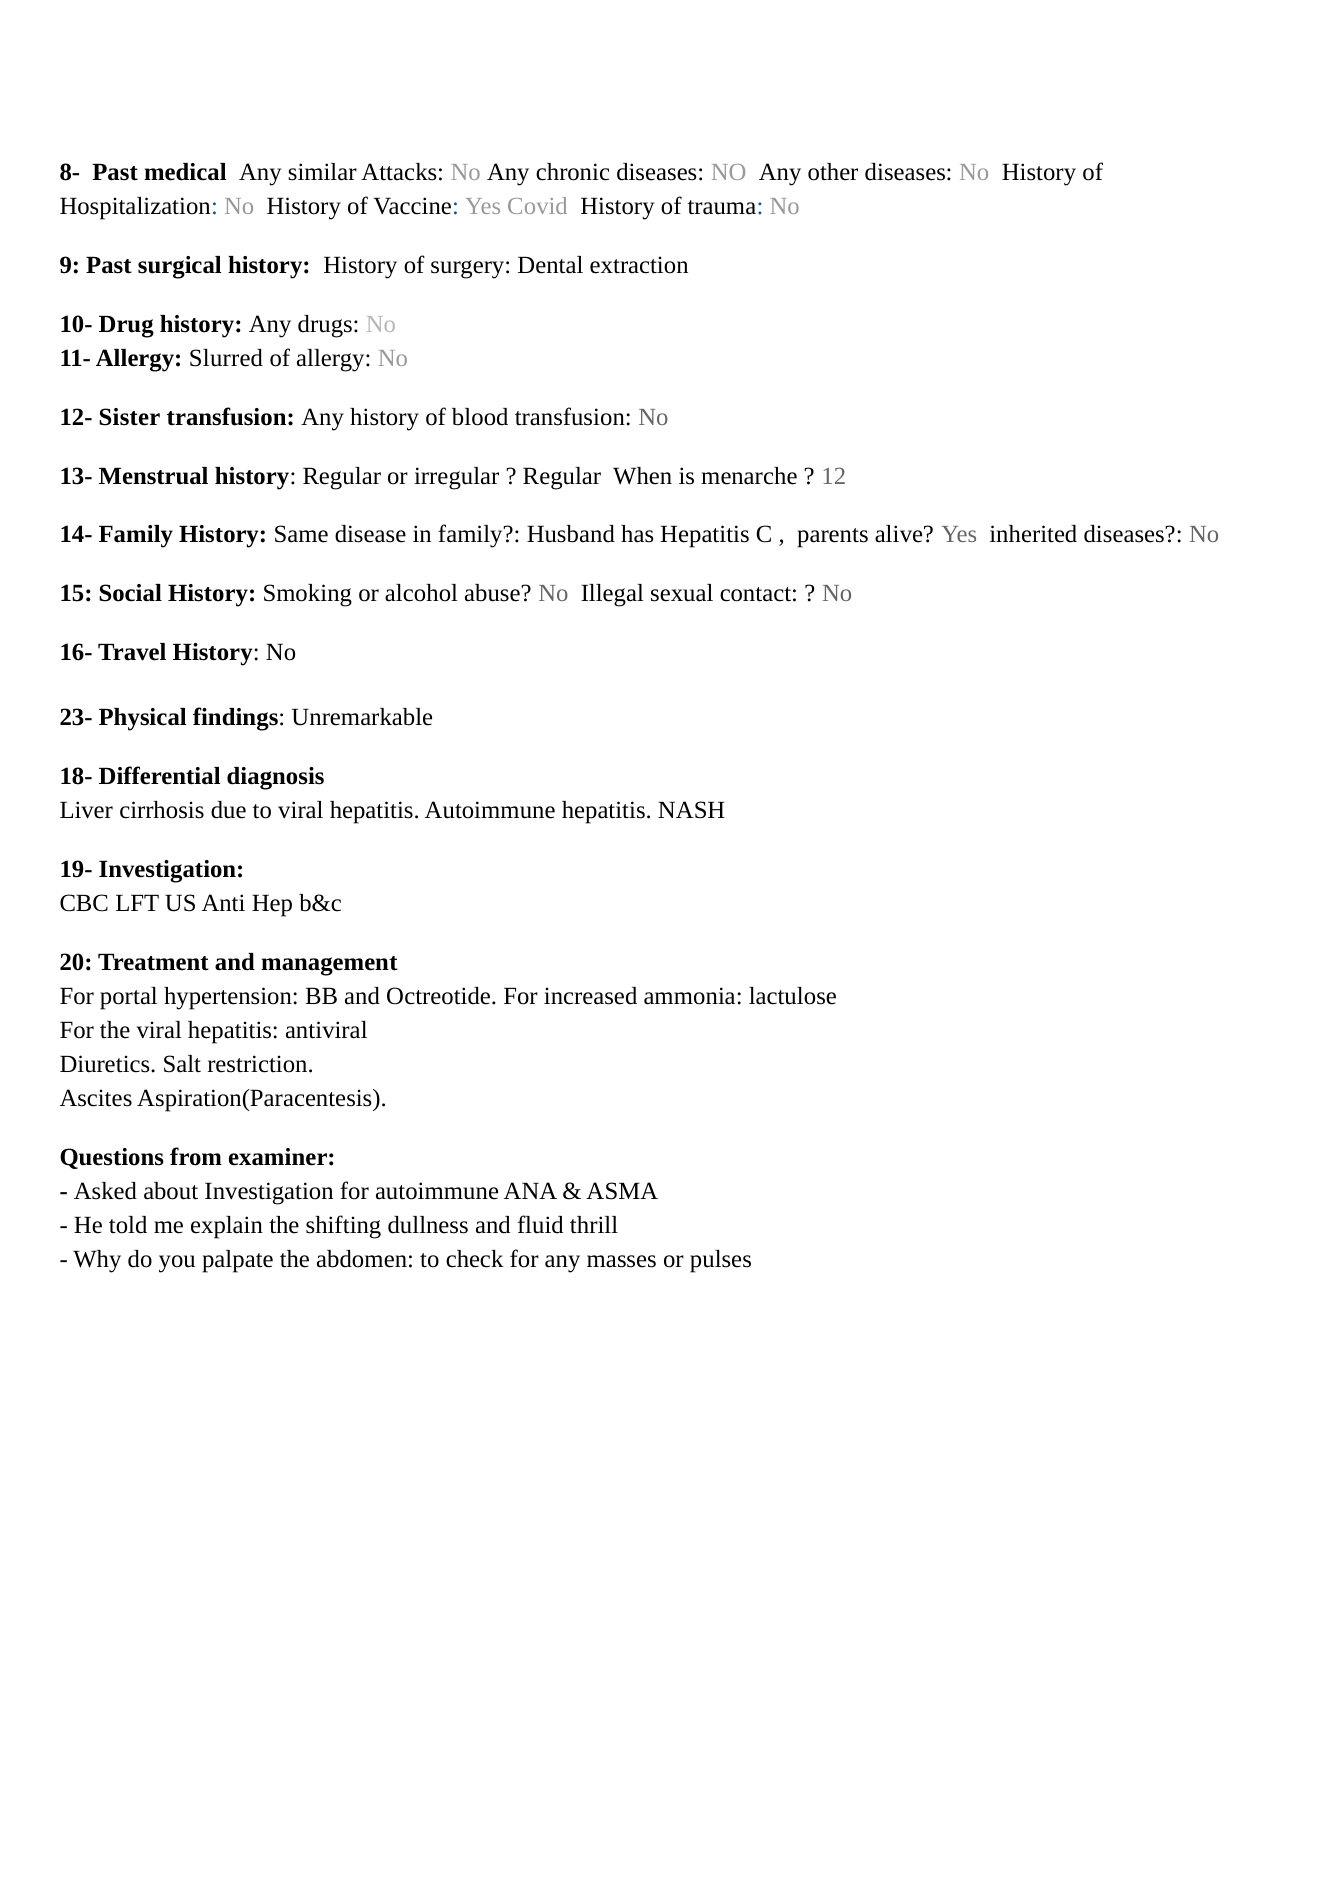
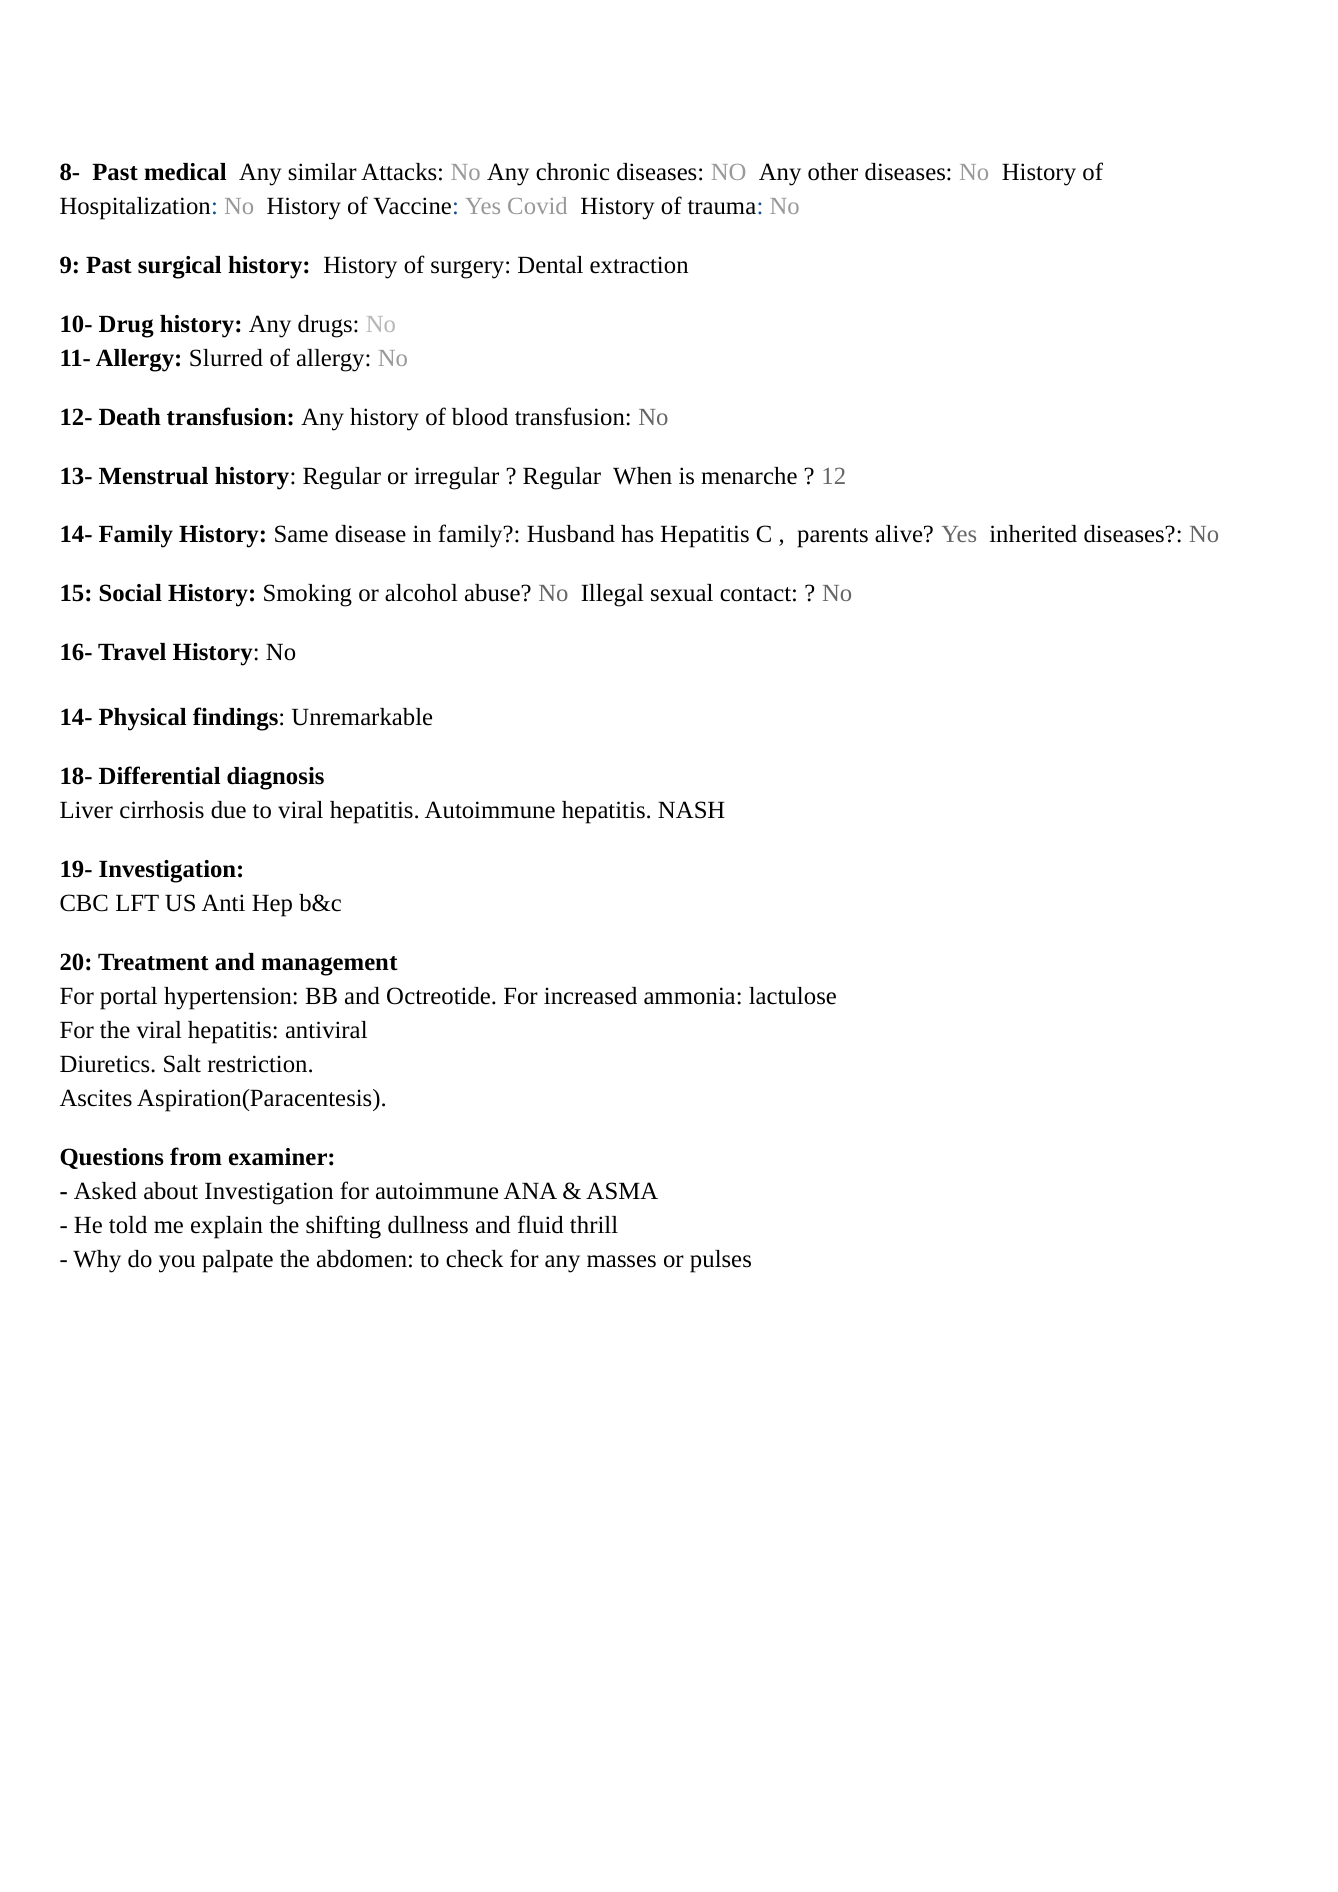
Sister: Sister -> Death
23- at (76, 717): 23- -> 14-
